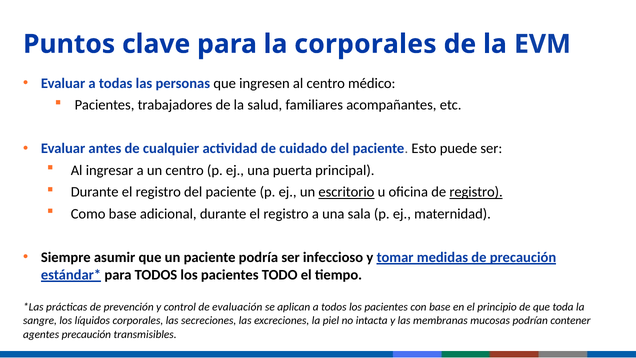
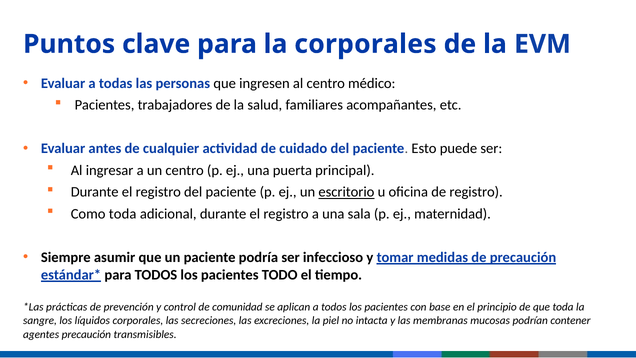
registro at (476, 192) underline: present -> none
Como base: base -> toda
evaluación: evaluación -> comunidad
